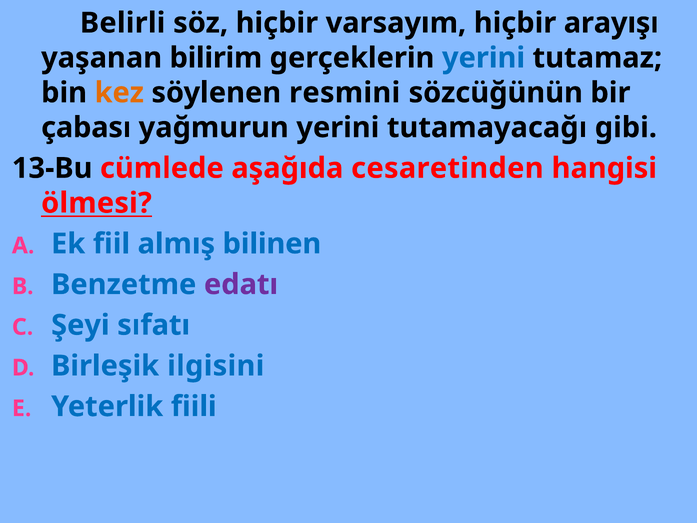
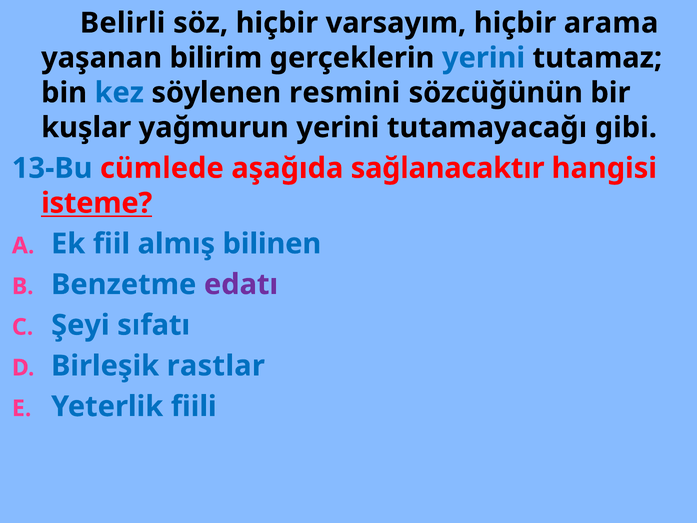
arayışı: arayışı -> arama
kez colour: orange -> blue
çabası: çabası -> kuşlar
13-Bu colour: black -> blue
cesaretinden: cesaretinden -> sağlanacaktır
ölmesi: ölmesi -> isteme
ilgisini: ilgisini -> rastlar
